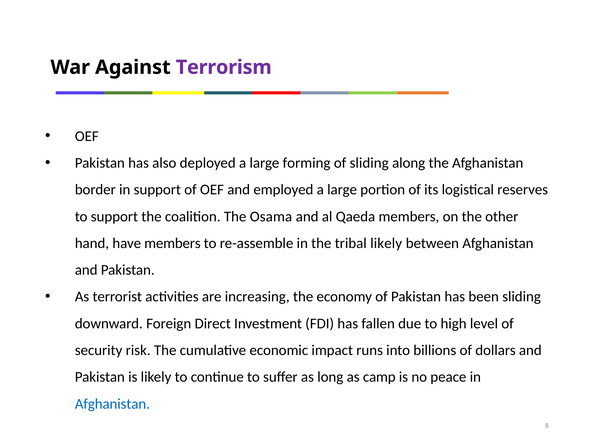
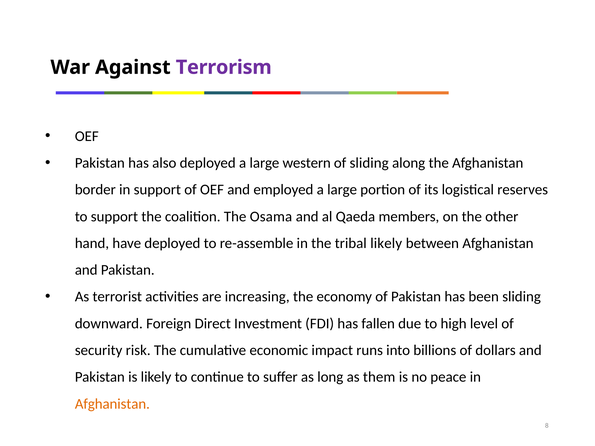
forming: forming -> western
have members: members -> deployed
camp: camp -> them
Afghanistan at (112, 404) colour: blue -> orange
